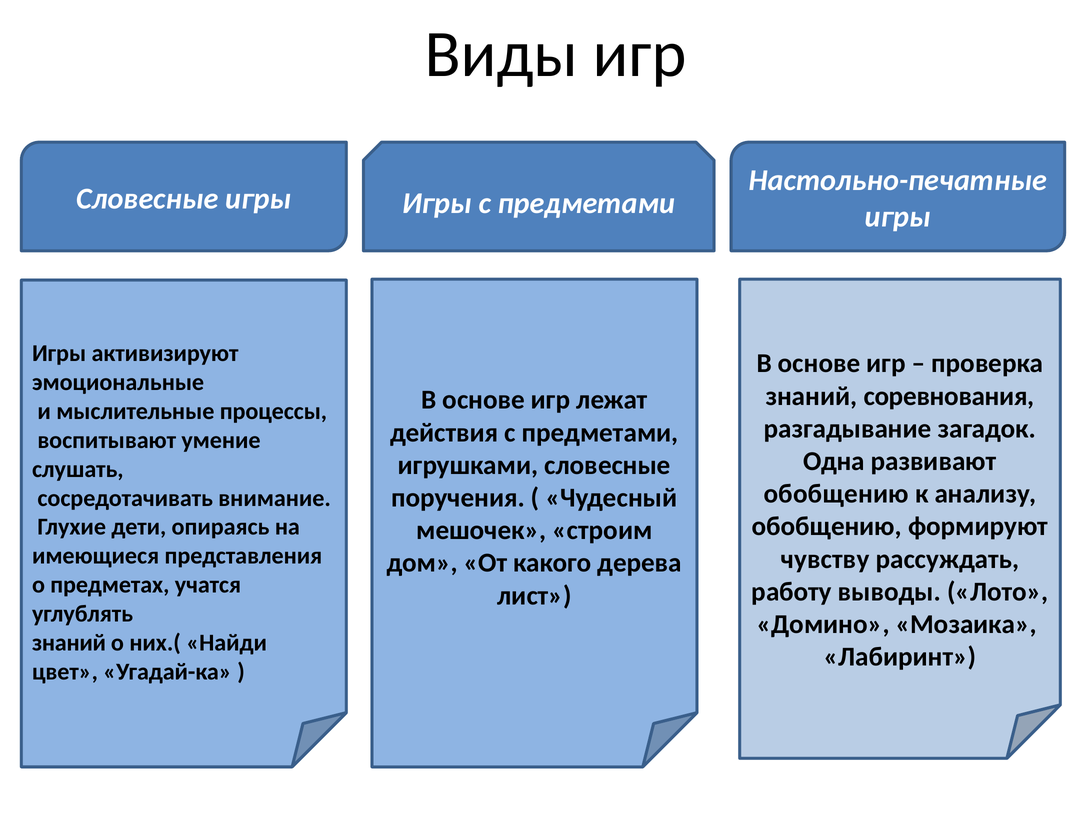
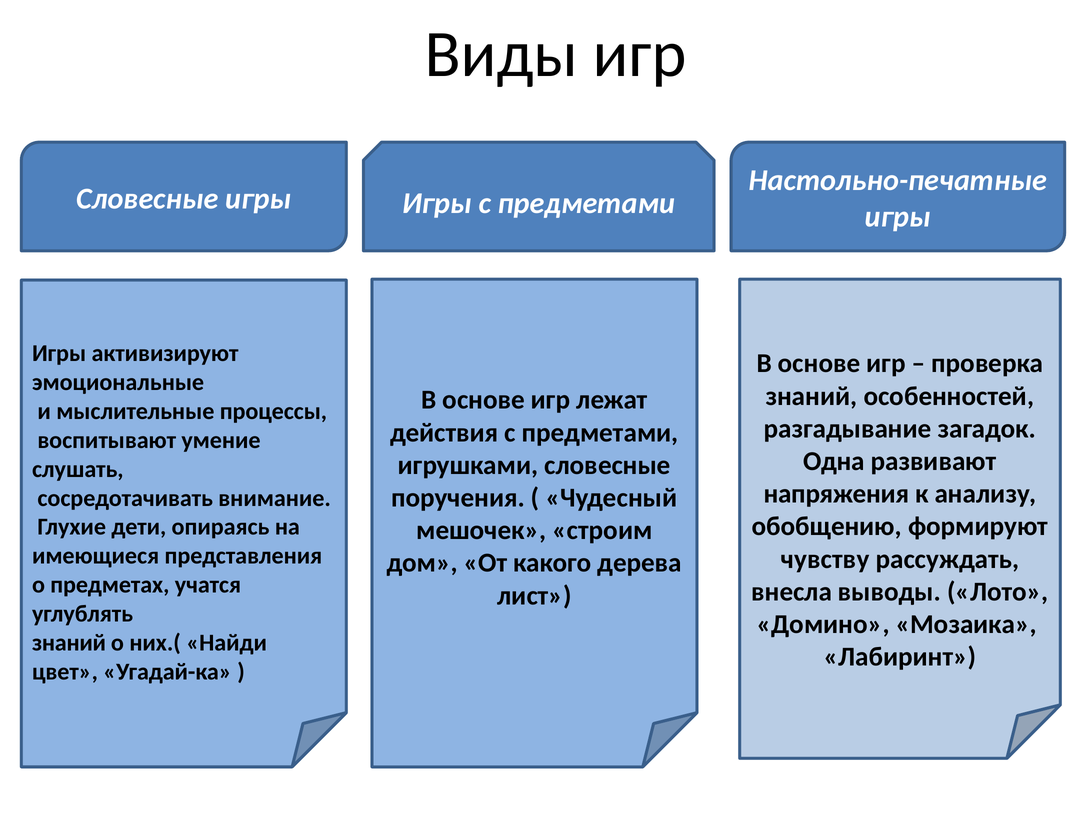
соревнования: соревнования -> особенностей
обобщению at (836, 494): обобщению -> напряжения
работу: работу -> внесла
